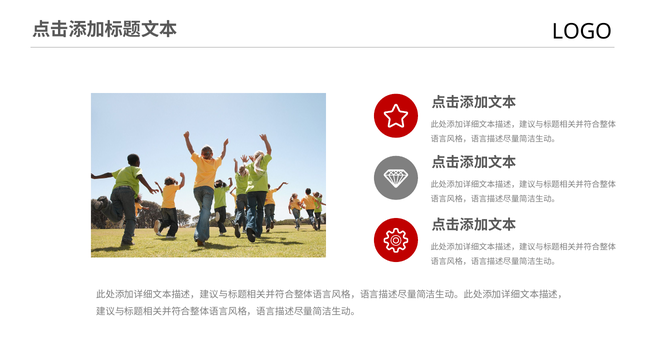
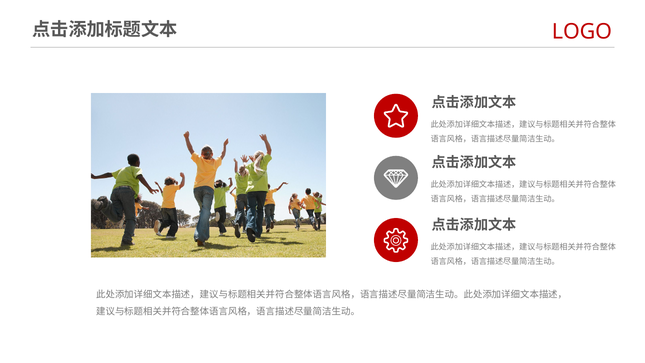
LOGO colour: black -> red
